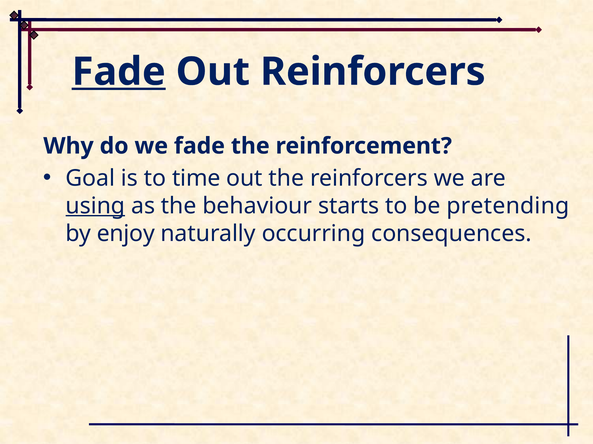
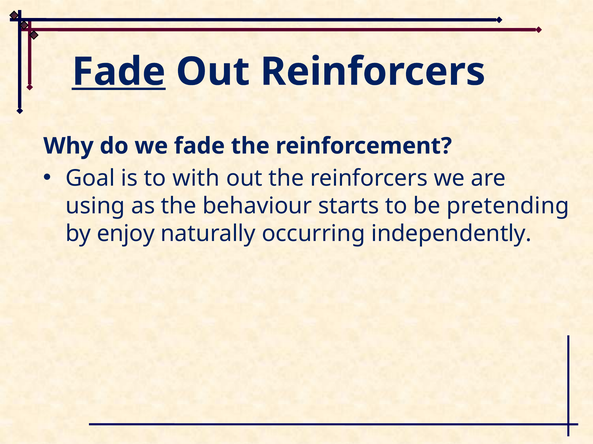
time: time -> with
using underline: present -> none
consequences: consequences -> independently
